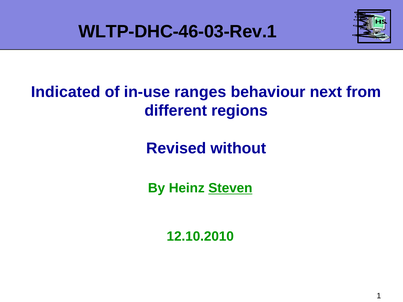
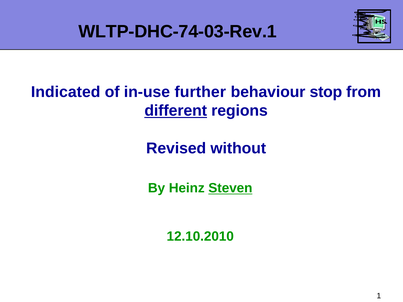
WLTP-DHC-46-03-Rev.1: WLTP-DHC-46-03-Rev.1 -> WLTP-DHC-74-03-Rev.1
ranges: ranges -> further
next: next -> stop
different underline: none -> present
